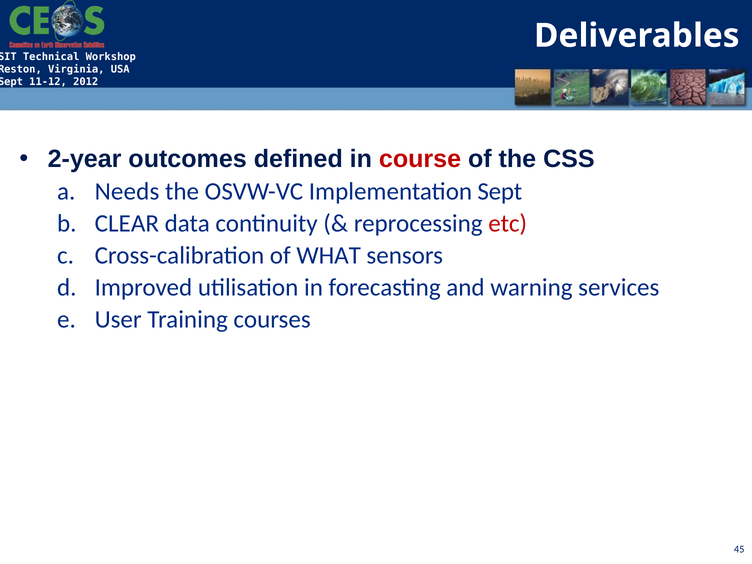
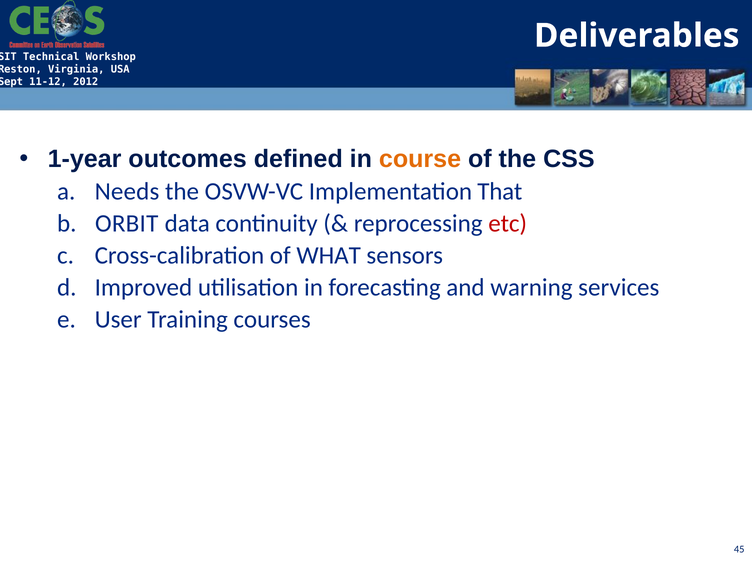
2-year: 2-year -> 1-year
course colour: red -> orange
Implementation Sept: Sept -> That
CLEAR: CLEAR -> ORBIT
